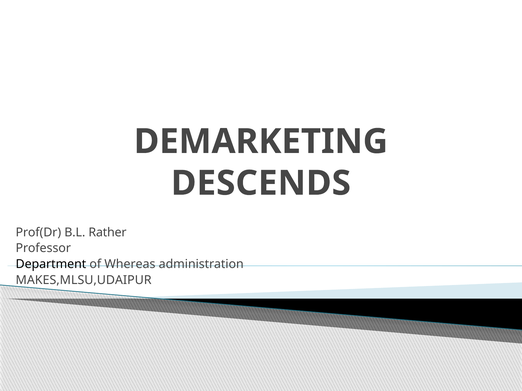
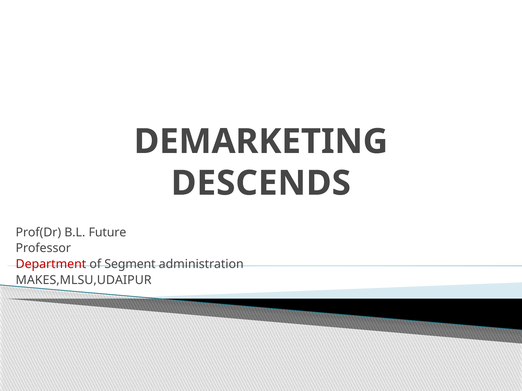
Rather: Rather -> Future
Department colour: black -> red
Whereas: Whereas -> Segment
